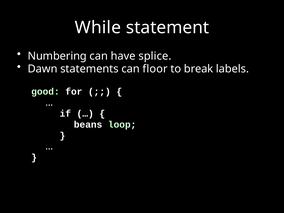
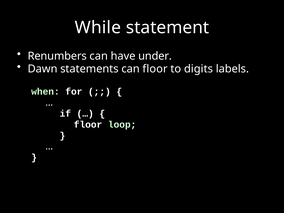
Numbering: Numbering -> Renumbers
splice: splice -> under
break: break -> digits
good: good -> when
beans at (88, 124): beans -> floor
